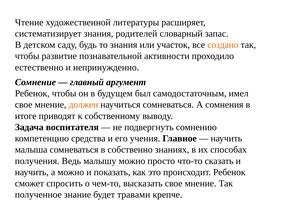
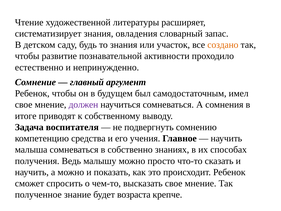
родителей: родителей -> овладения
должен colour: orange -> purple
травами: травами -> возраста
